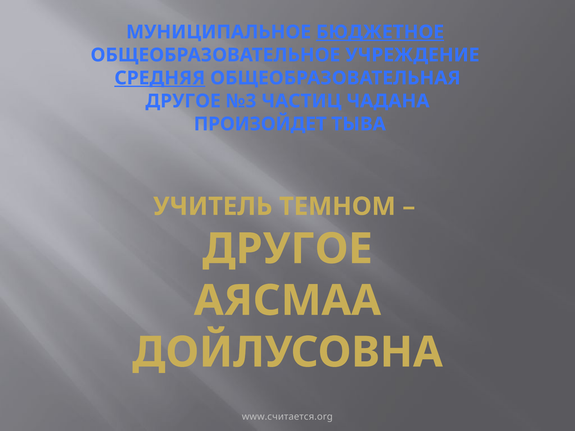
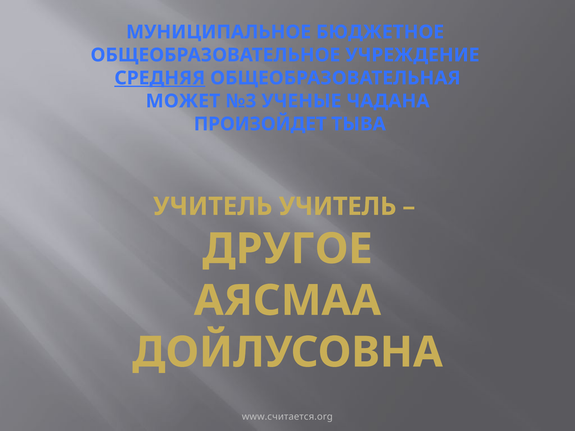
БЮДЖЕТНОЕ underline: present -> none
ДРУГОЕ at (183, 101): ДРУГОЕ -> МОЖЕТ
ЧАСТИЦ: ЧАСТИЦ -> УЧЕНЫЕ
УЧИТЕЛЬ ТЕМНОМ: ТЕМНОМ -> УЧИТЕЛЬ
